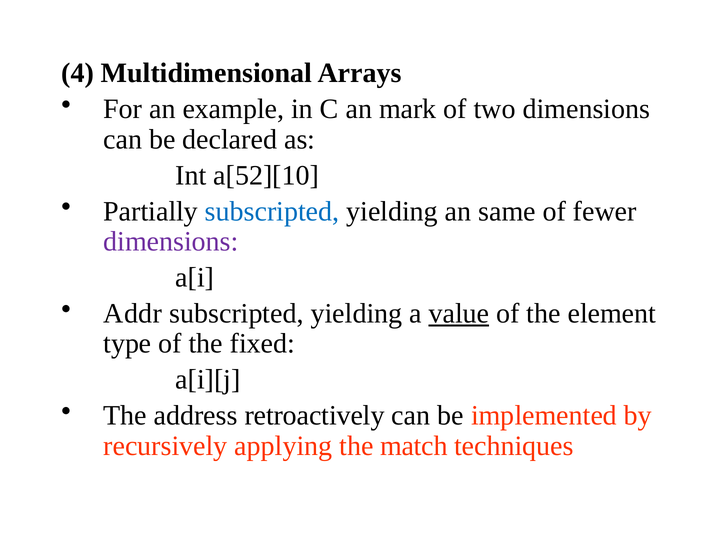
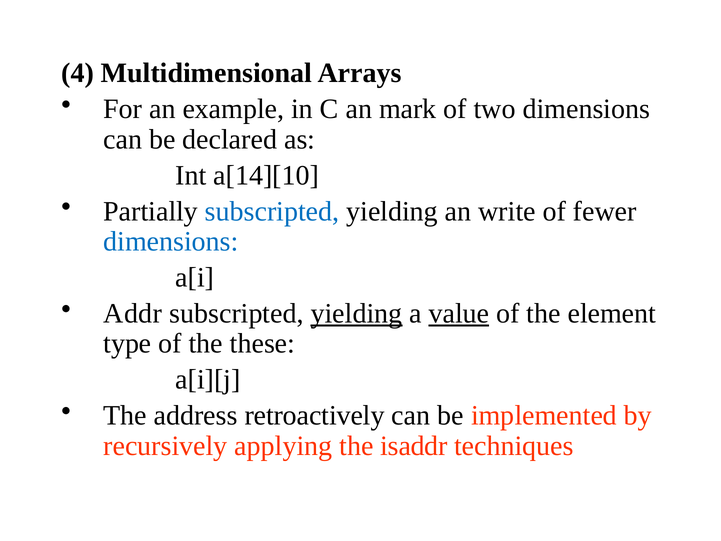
a[52][10: a[52][10 -> a[14][10
same: same -> write
dimensions at (171, 241) colour: purple -> blue
yielding at (357, 313) underline: none -> present
fixed: fixed -> these
match: match -> isaddr
